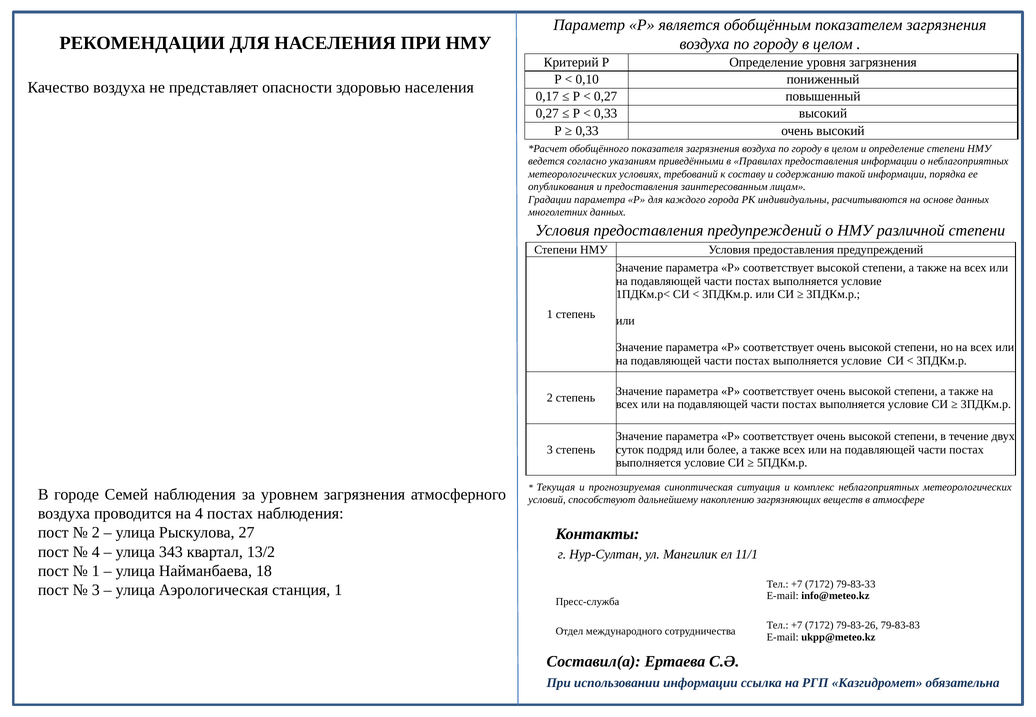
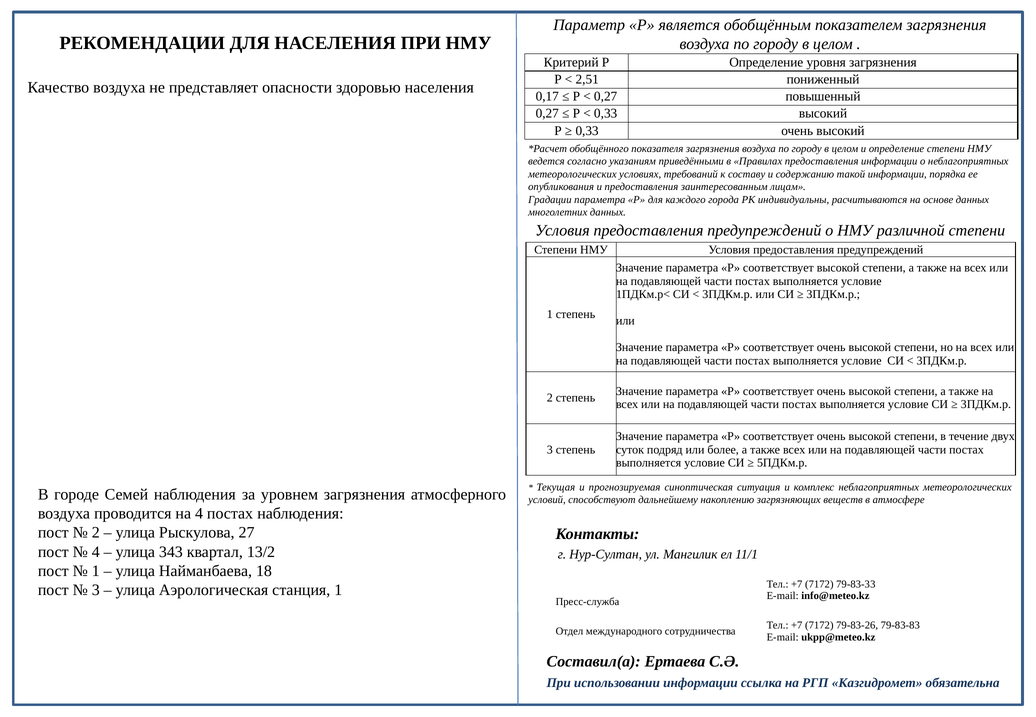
0,10: 0,10 -> 2,51
